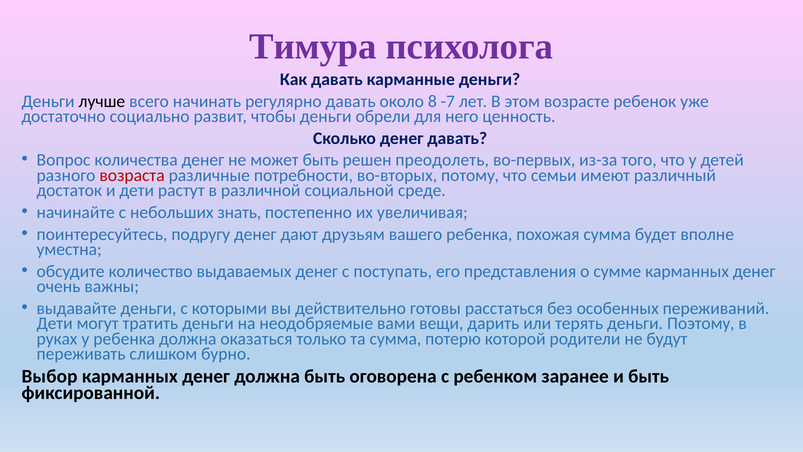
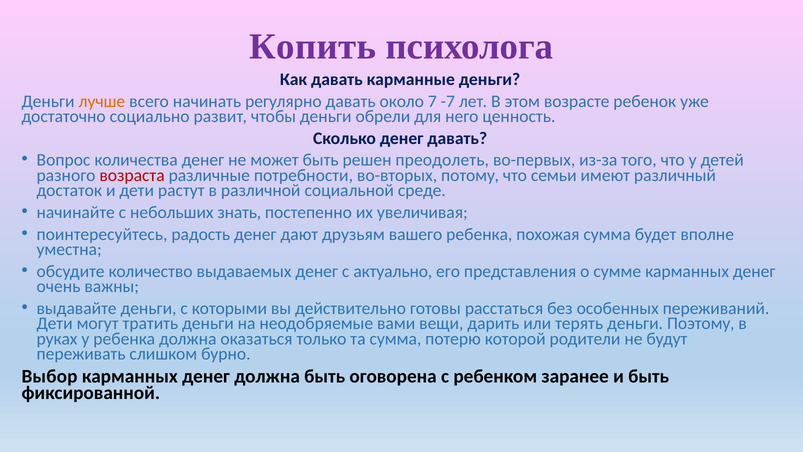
Тимура: Тимура -> Копить
лучше colour: black -> orange
8: 8 -> 7
подругу: подругу -> радость
поступать: поступать -> актуально
